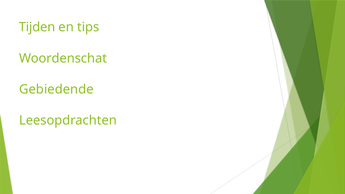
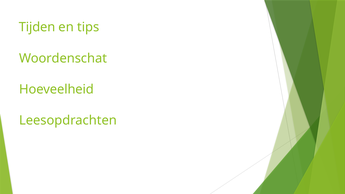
Gebiedende: Gebiedende -> Hoeveelheid
